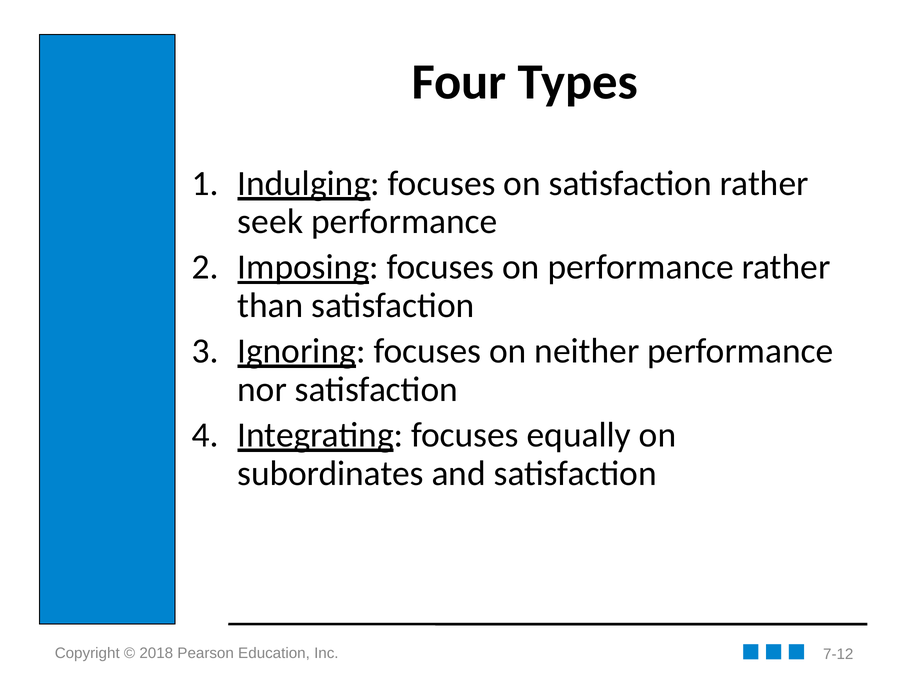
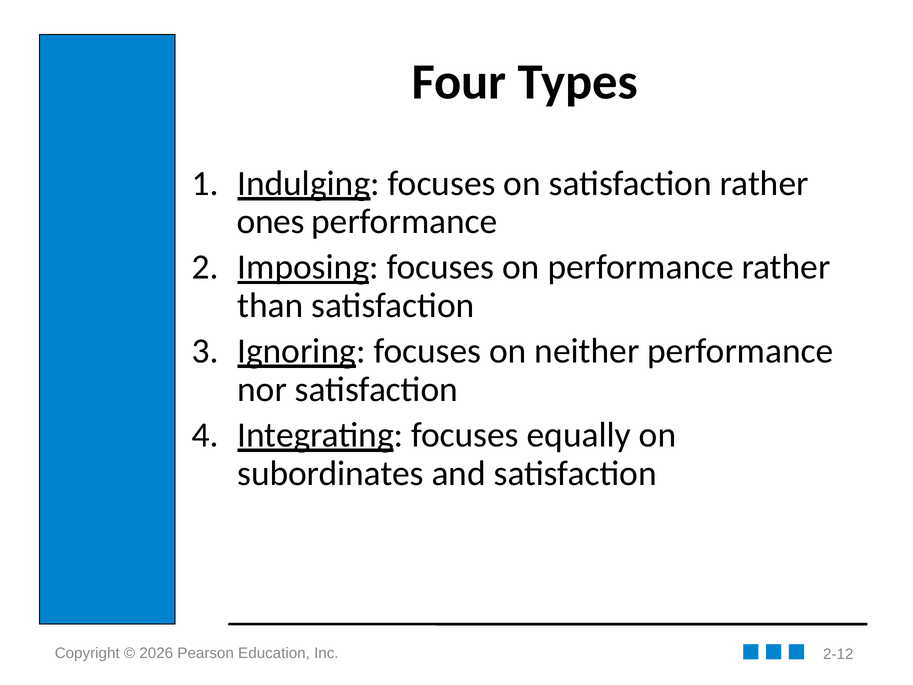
seek: seek -> ones
2018: 2018 -> 2026
7-12: 7-12 -> 2-12
